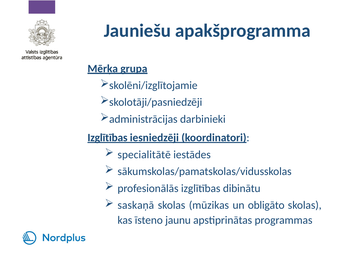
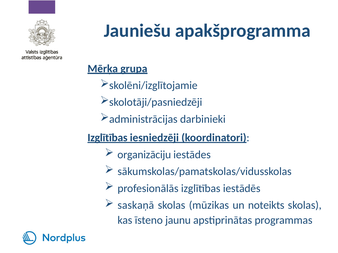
specialitātē: specialitātē -> organizāciju
dibinātu: dibinātu -> iestādēs
obligāto: obligāto -> noteikts
